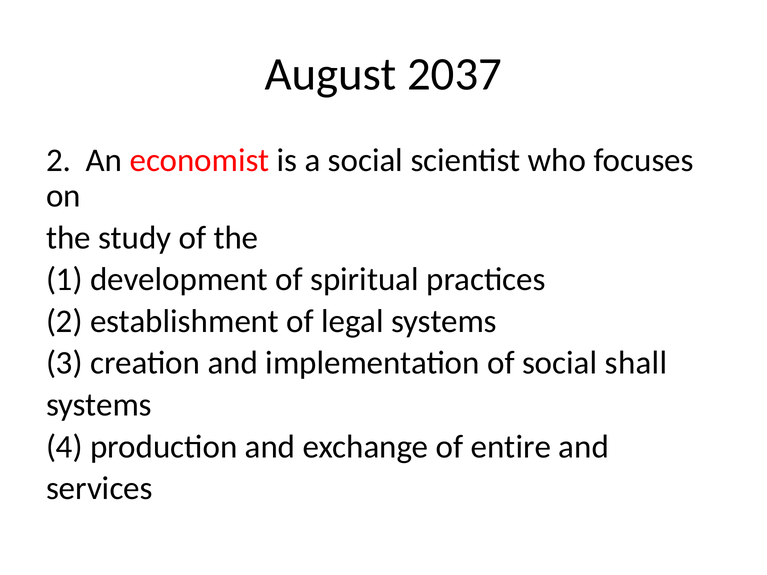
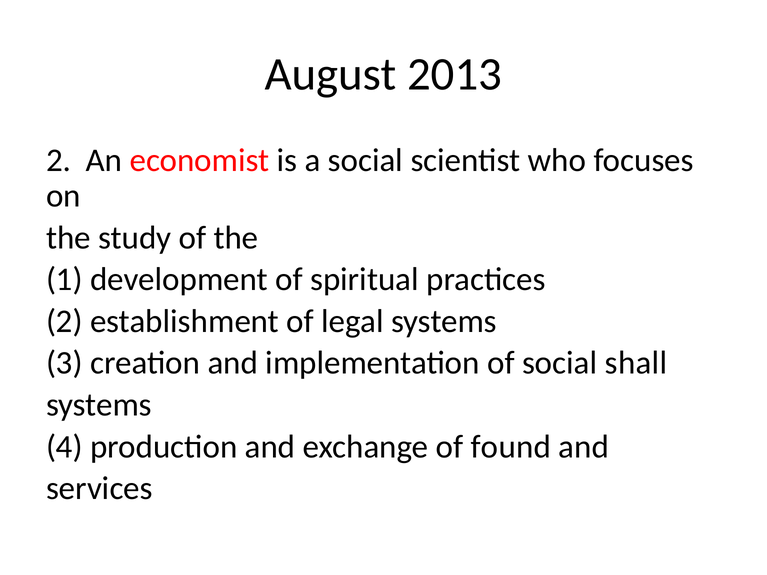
2037: 2037 -> 2013
entire: entire -> found
